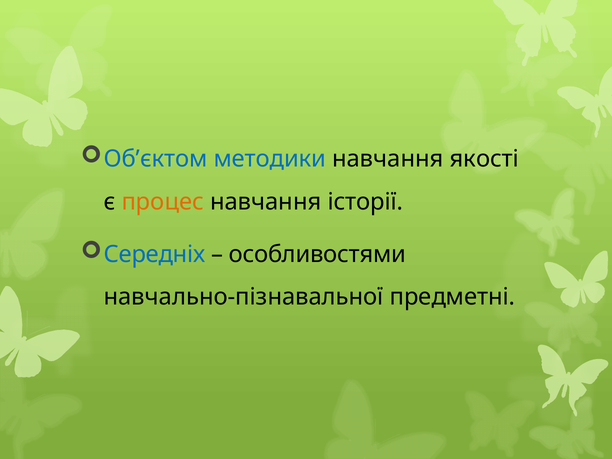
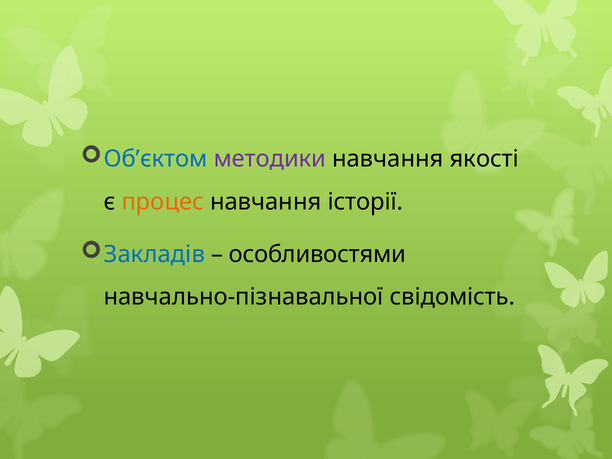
методики colour: blue -> purple
Середніх: Середніх -> Закладів
предметні: предметні -> свідомість
